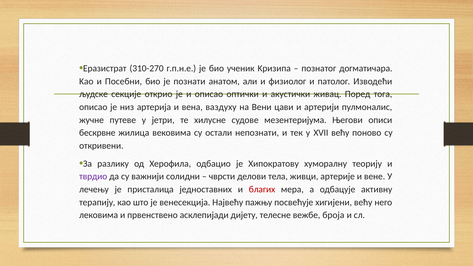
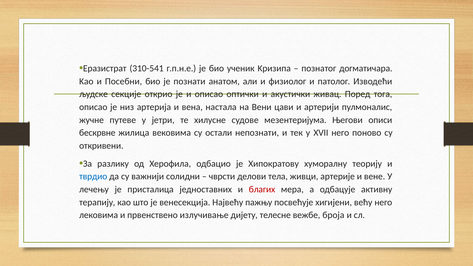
310-270: 310-270 -> 310-541
ваздуху: ваздуху -> настала
XVII већу: већу -> него
тврдио colour: purple -> blue
асклепијади: асклепијади -> излучивање
